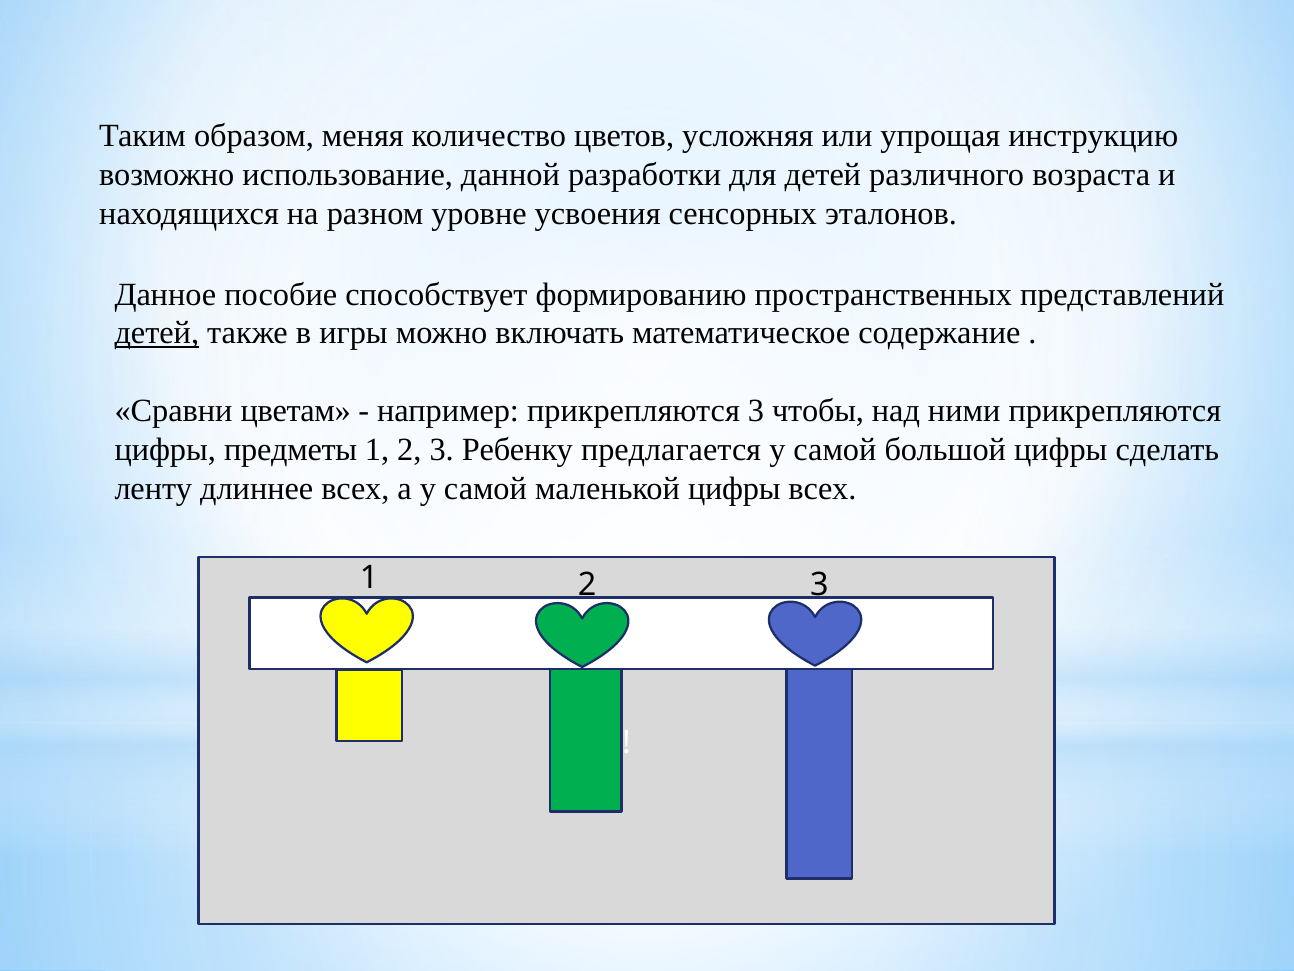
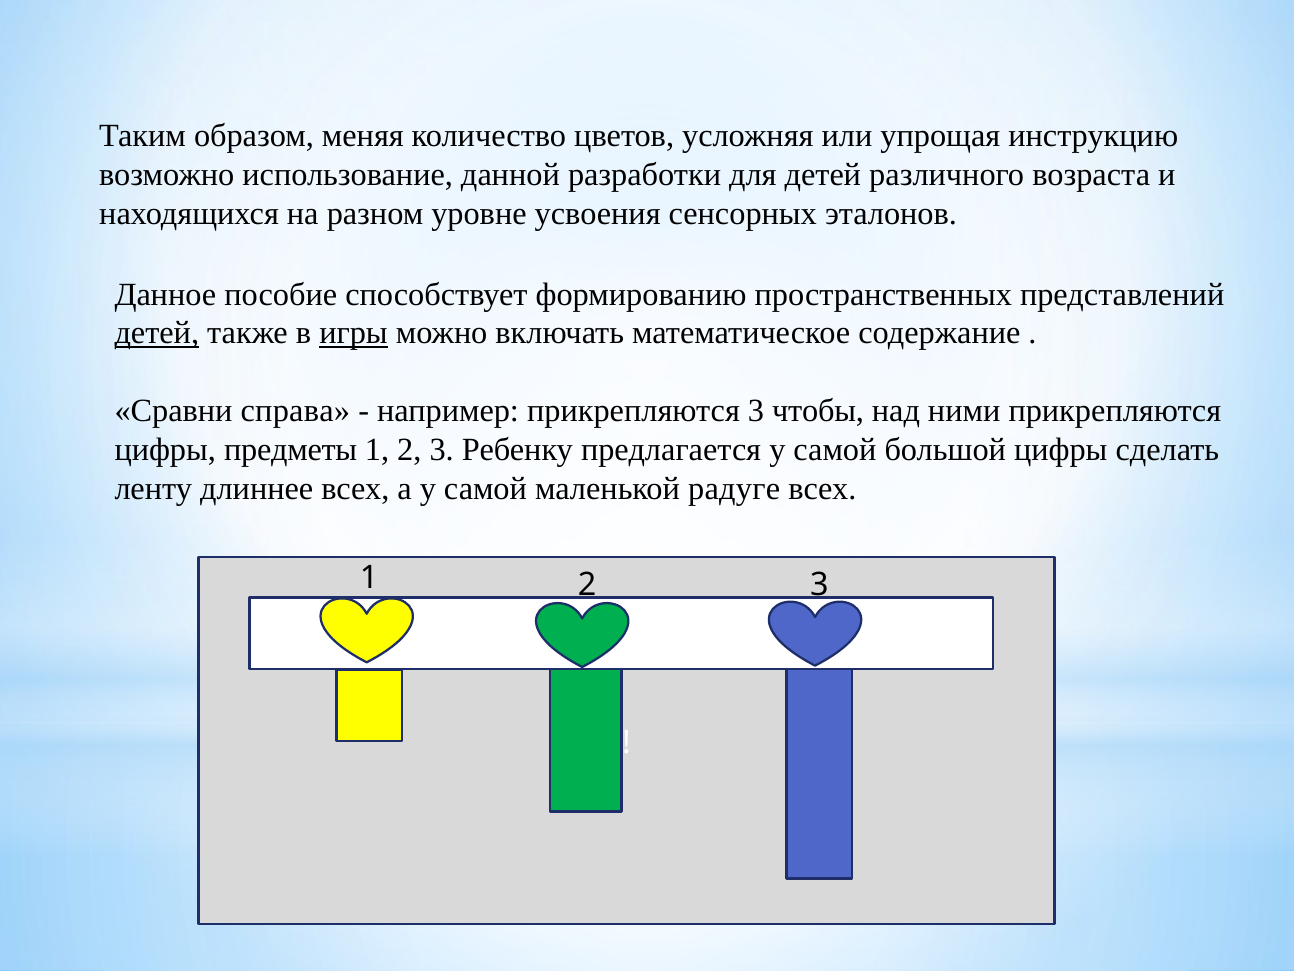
игры underline: none -> present
цветам: цветам -> справа
маленькой цифры: цифры -> радуге
